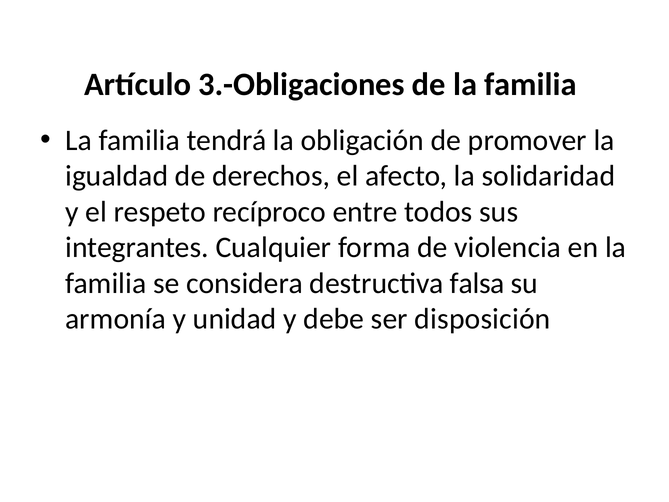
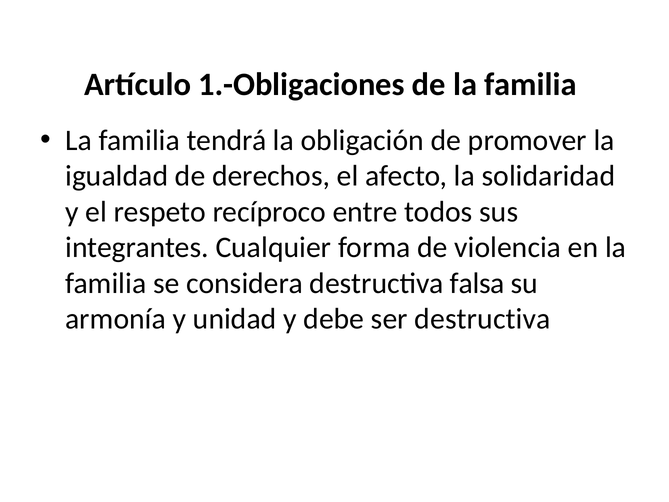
3.-Obligaciones: 3.-Obligaciones -> 1.-Obligaciones
ser disposición: disposición -> destructiva
